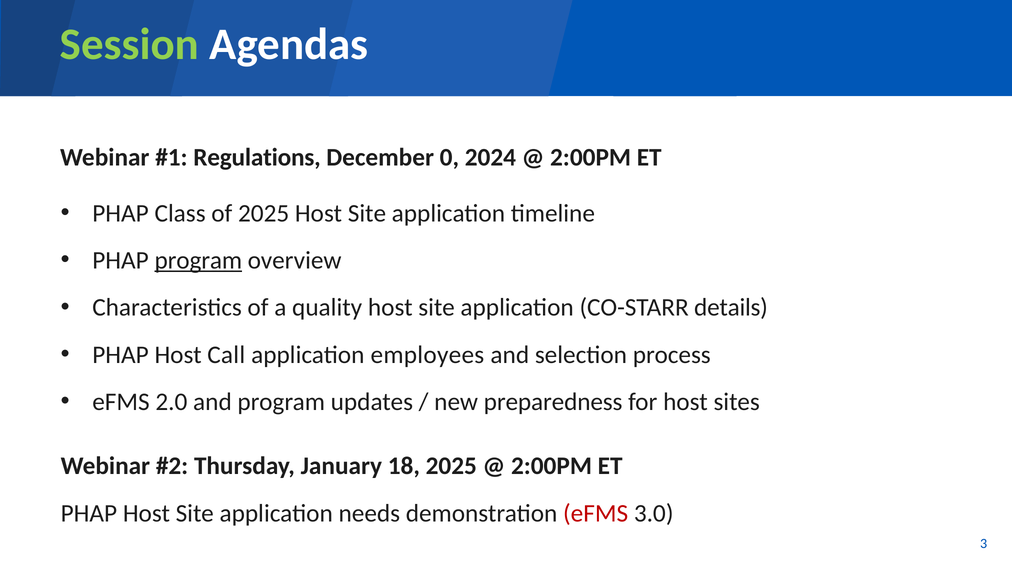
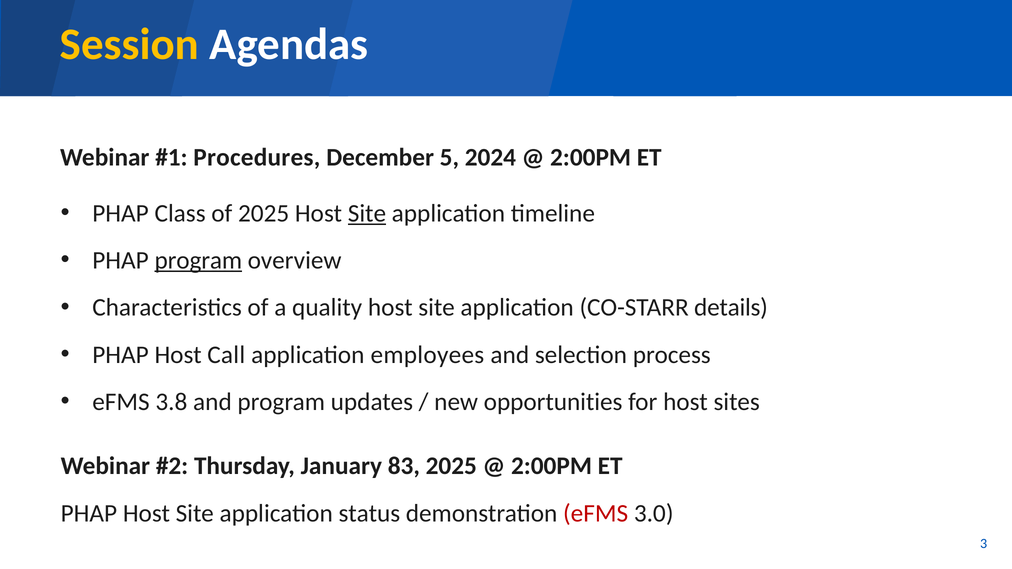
Session colour: light green -> yellow
Regulations: Regulations -> Procedures
0: 0 -> 5
Site at (367, 213) underline: none -> present
2.0: 2.0 -> 3.8
preparedness: preparedness -> opportunities
18: 18 -> 83
needs: needs -> status
